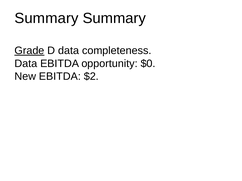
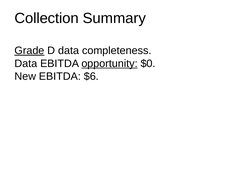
Summary at (46, 18): Summary -> Collection
opportunity underline: none -> present
$2: $2 -> $6
